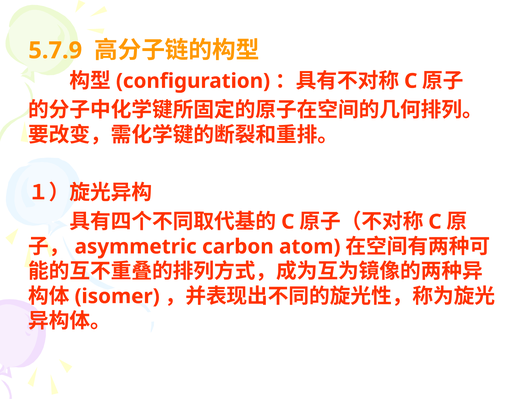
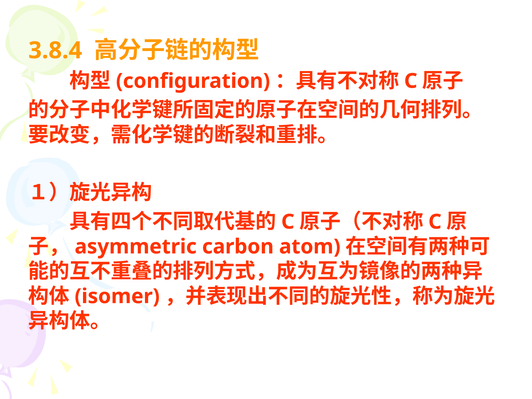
5.7.9: 5.7.9 -> 3.8.4
